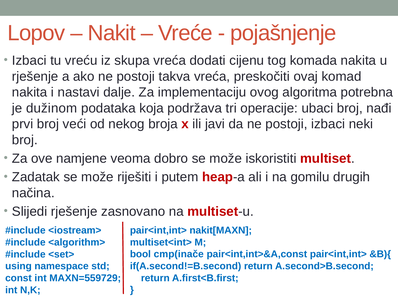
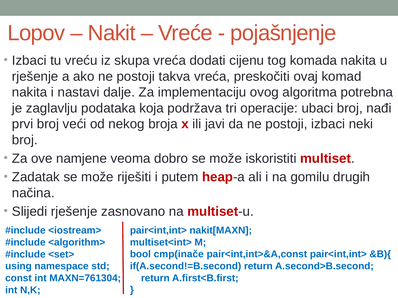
dužinom: dužinom -> zaglavlju
MAXN=559729: MAXN=559729 -> MAXN=761304
